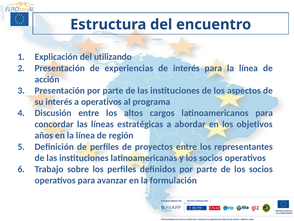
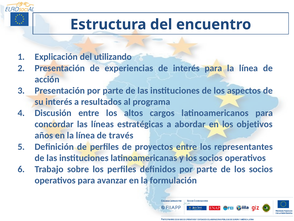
a operativos: operativos -> resultados
región: región -> través
